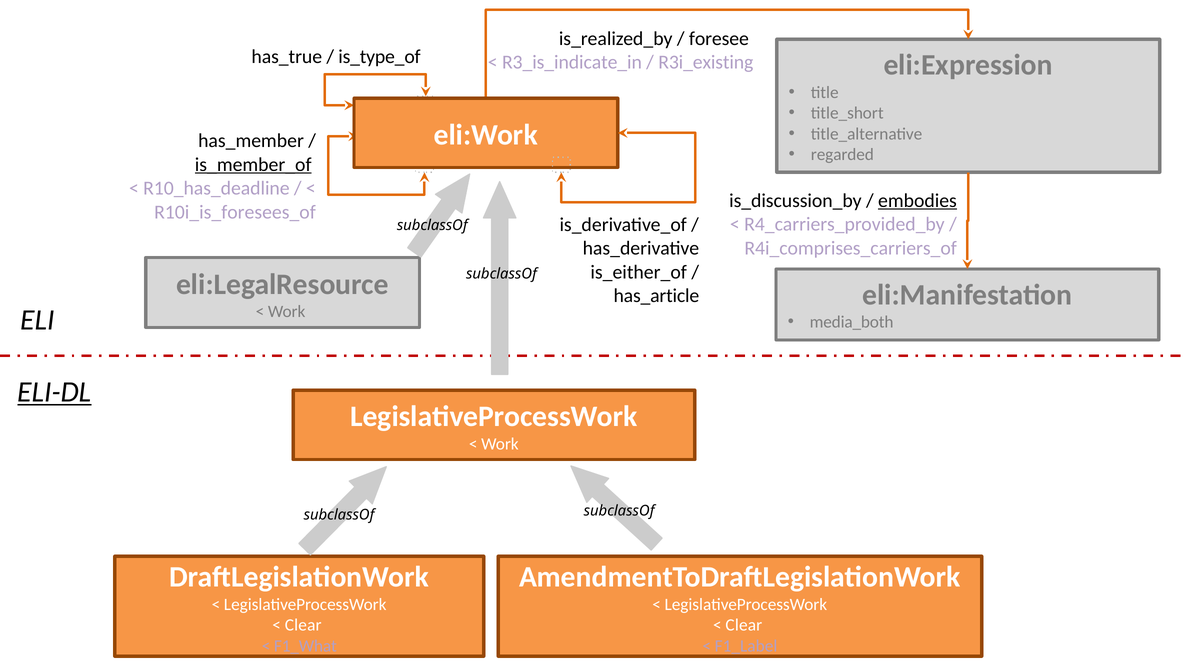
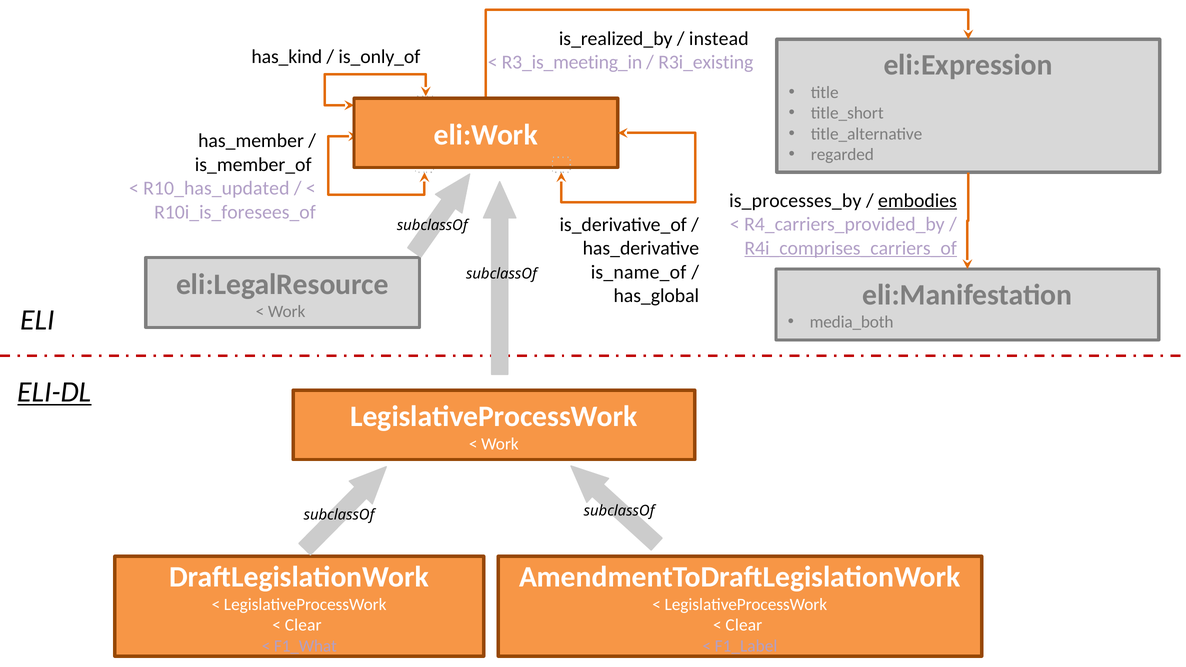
foresee: foresee -> instead
has_true: has_true -> has_kind
is_type_of: is_type_of -> is_only_of
R3_is_indicate_in: R3_is_indicate_in -> R3_is_meeting_in
is_member_of underline: present -> none
R10_has_deadline: R10_has_deadline -> R10_has_updated
is_discussion_by: is_discussion_by -> is_processes_by
R4i_comprises_carriers_of underline: none -> present
is_either_of: is_either_of -> is_name_of
has_article: has_article -> has_global
